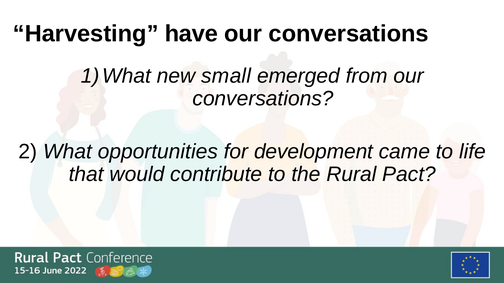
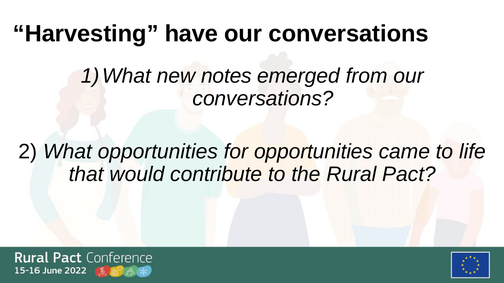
small: small -> notes
for development: development -> opportunities
